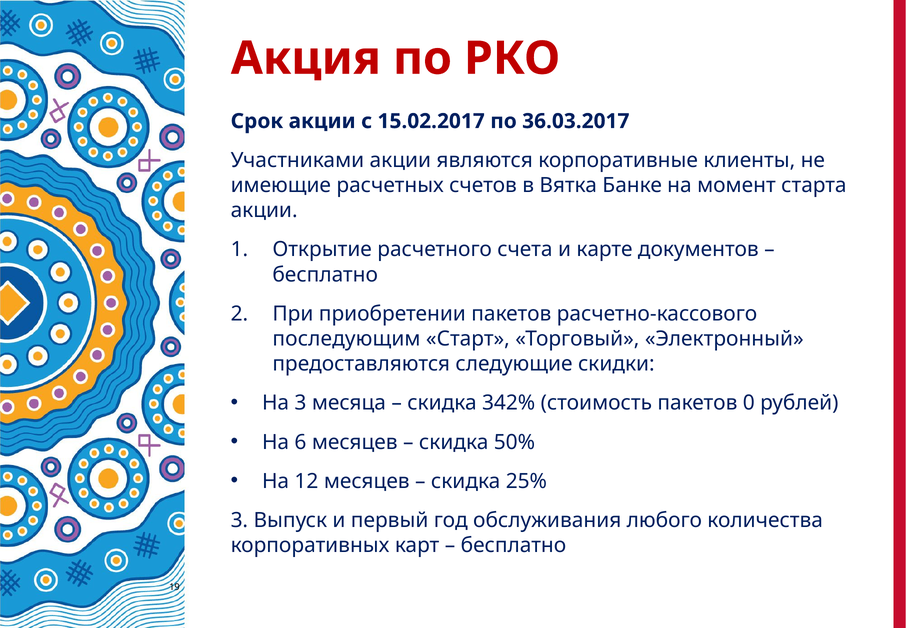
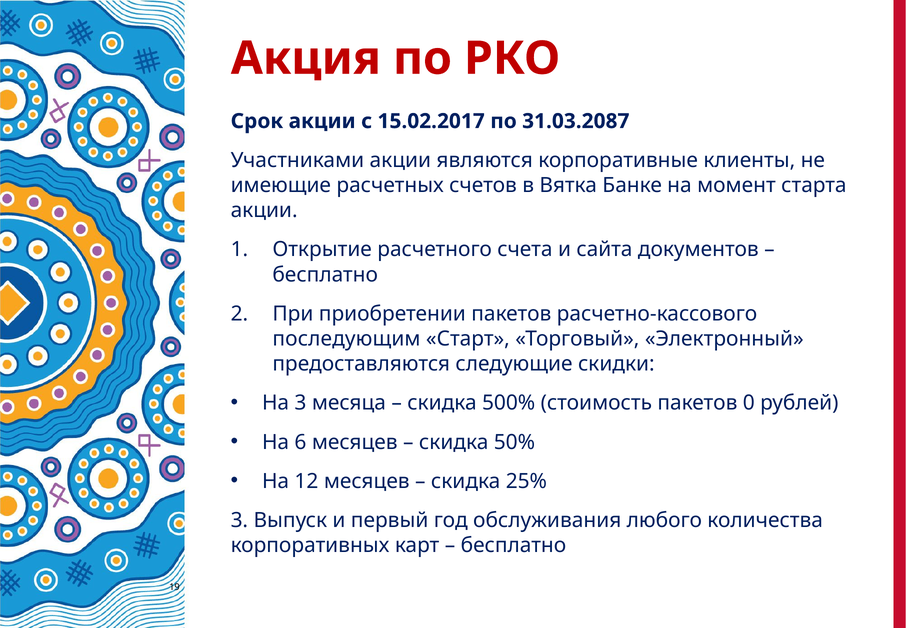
36.03.2017: 36.03.2017 -> 31.03.2087
карте: карте -> сайта
342%: 342% -> 500%
